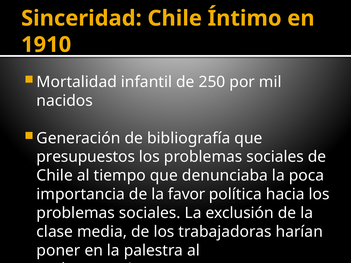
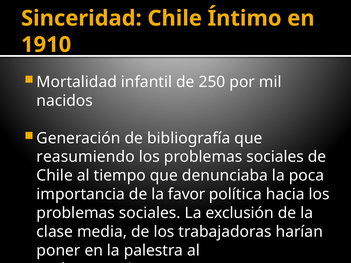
presupuestos: presupuestos -> reasumiendo
